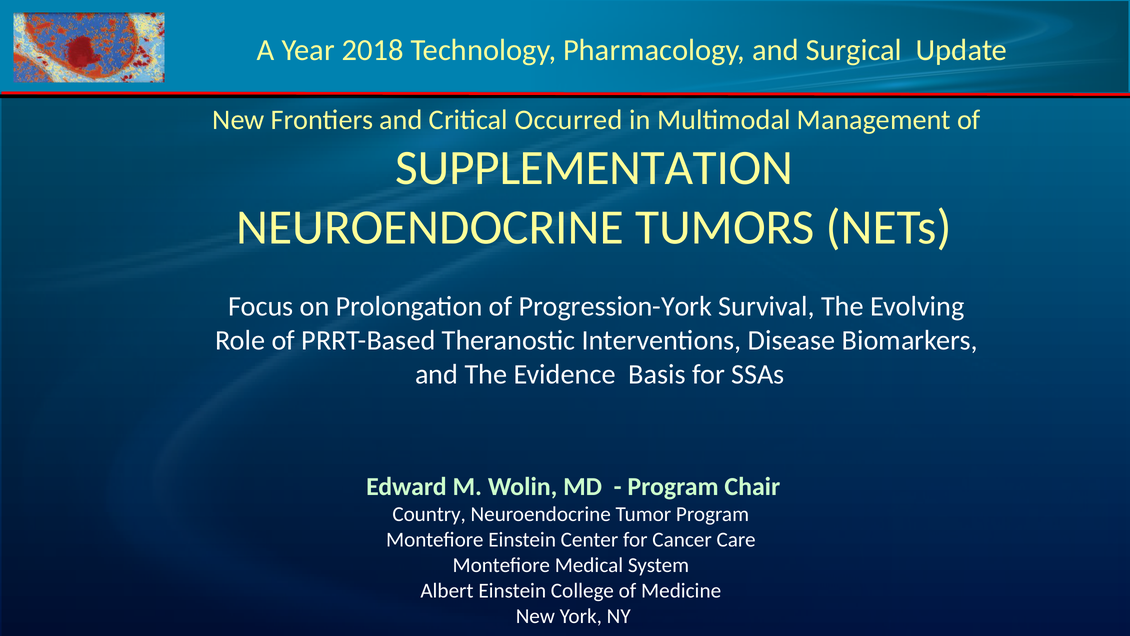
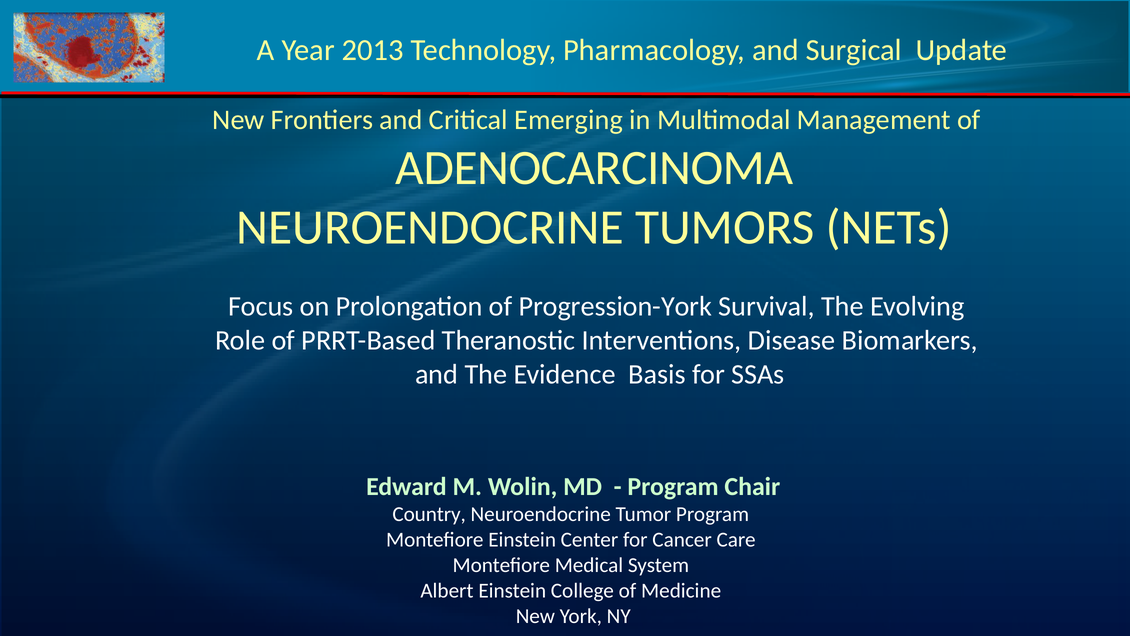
2018: 2018 -> 2013
Occurred: Occurred -> Emerging
SUPPLEMENTATION: SUPPLEMENTATION -> ADENOCARCINOMA
